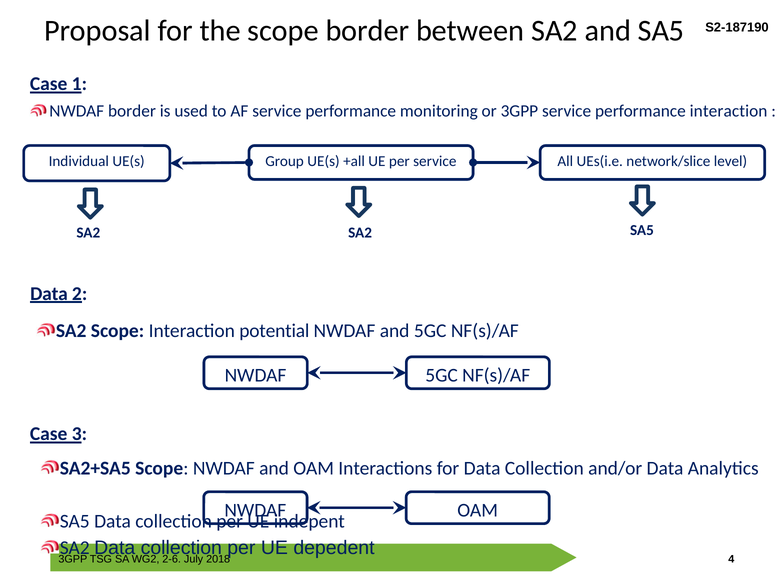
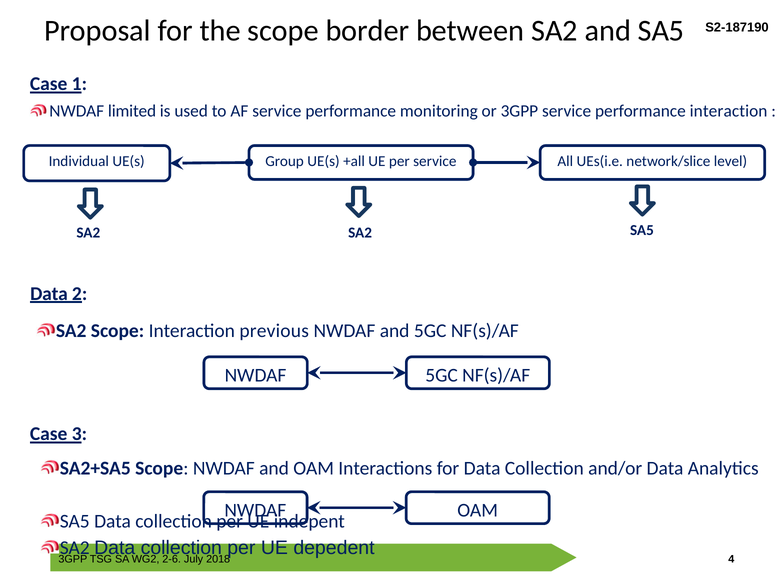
NWDAF border: border -> limited
potential: potential -> previous
